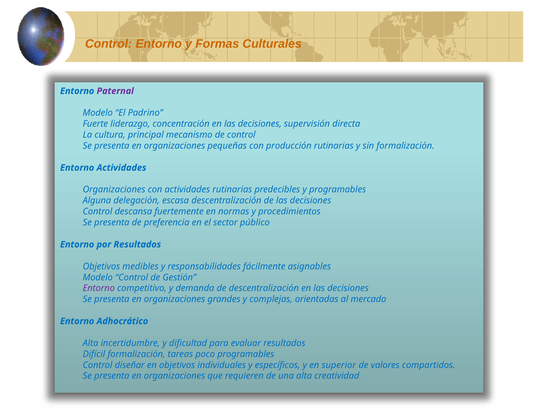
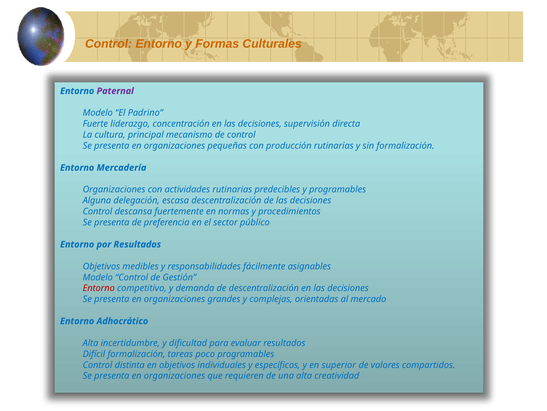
Entorno Actividades: Actividades -> Mercadería
Entorno at (99, 288) colour: purple -> red
diseñar: diseñar -> distinta
